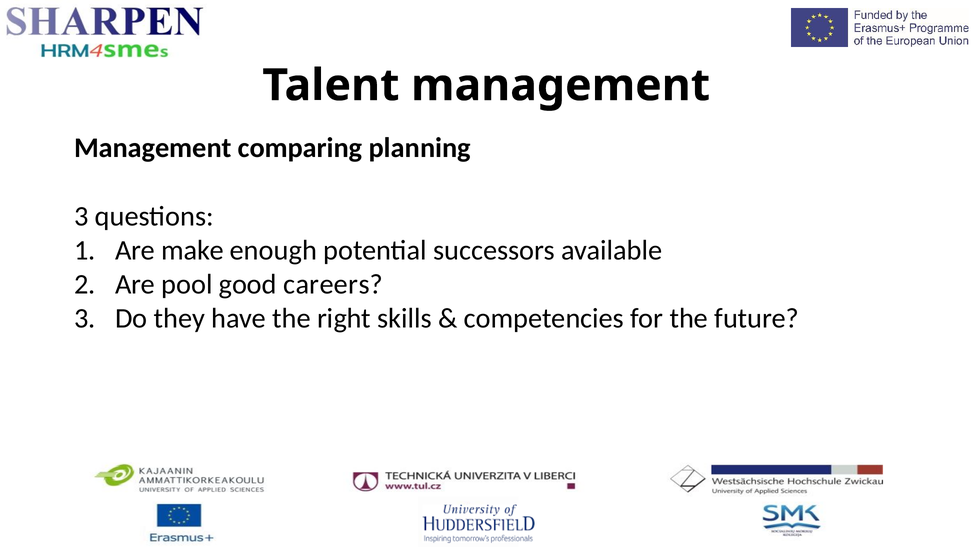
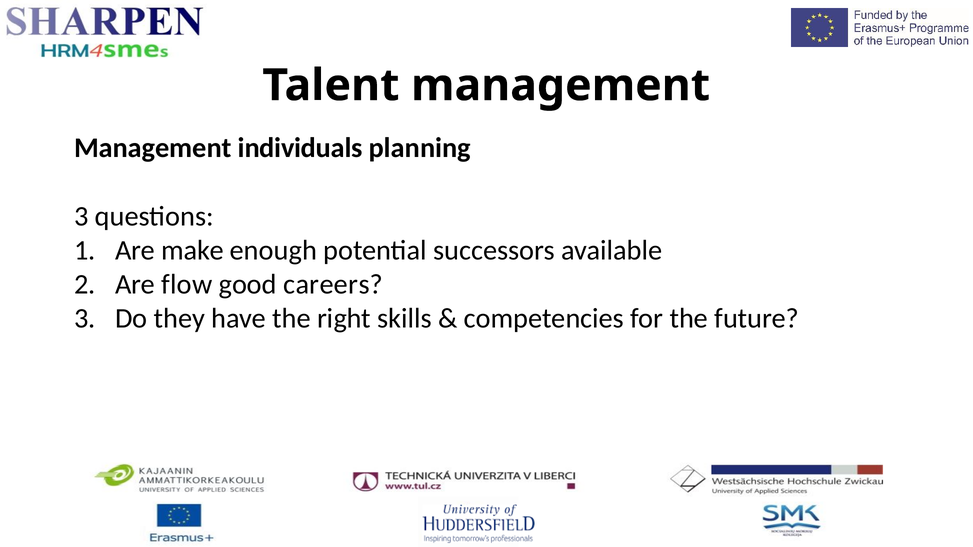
comparing: comparing -> individuals
pool: pool -> flow
